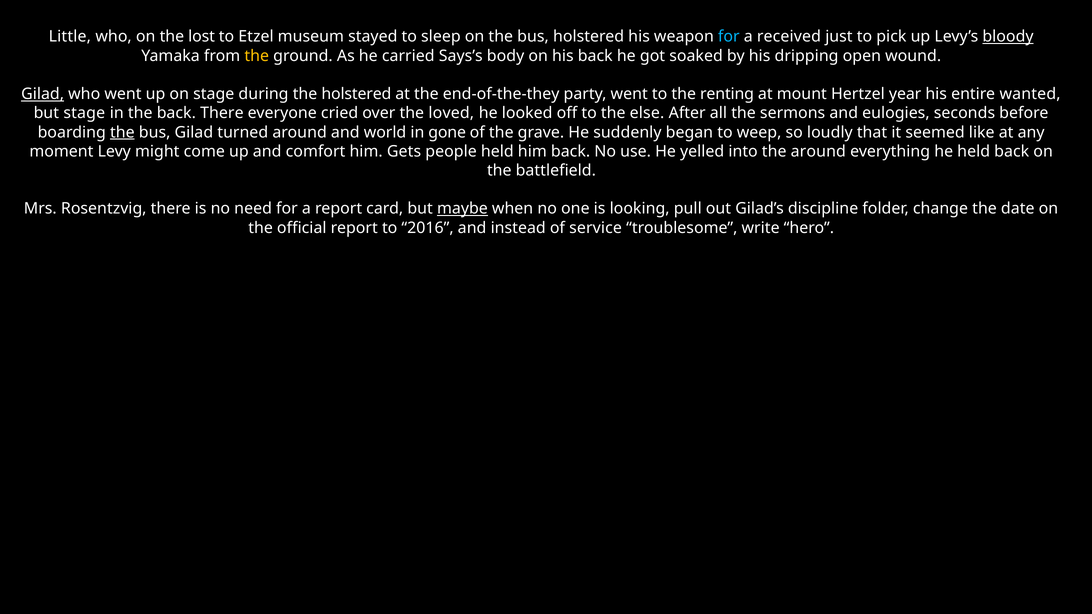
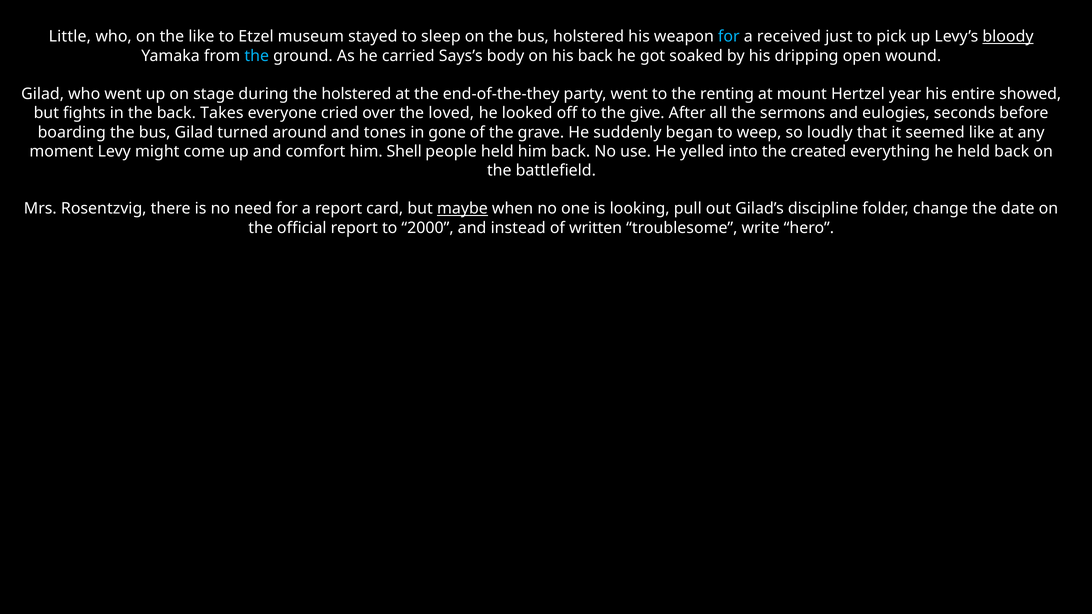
the lost: lost -> like
the at (257, 56) colour: yellow -> light blue
Gilad at (43, 94) underline: present -> none
wanted: wanted -> showed
but stage: stage -> fights
back There: There -> Takes
else: else -> give
the at (122, 132) underline: present -> none
world: world -> tones
Gets: Gets -> Shell
the around: around -> created
2016: 2016 -> 2000
service: service -> written
